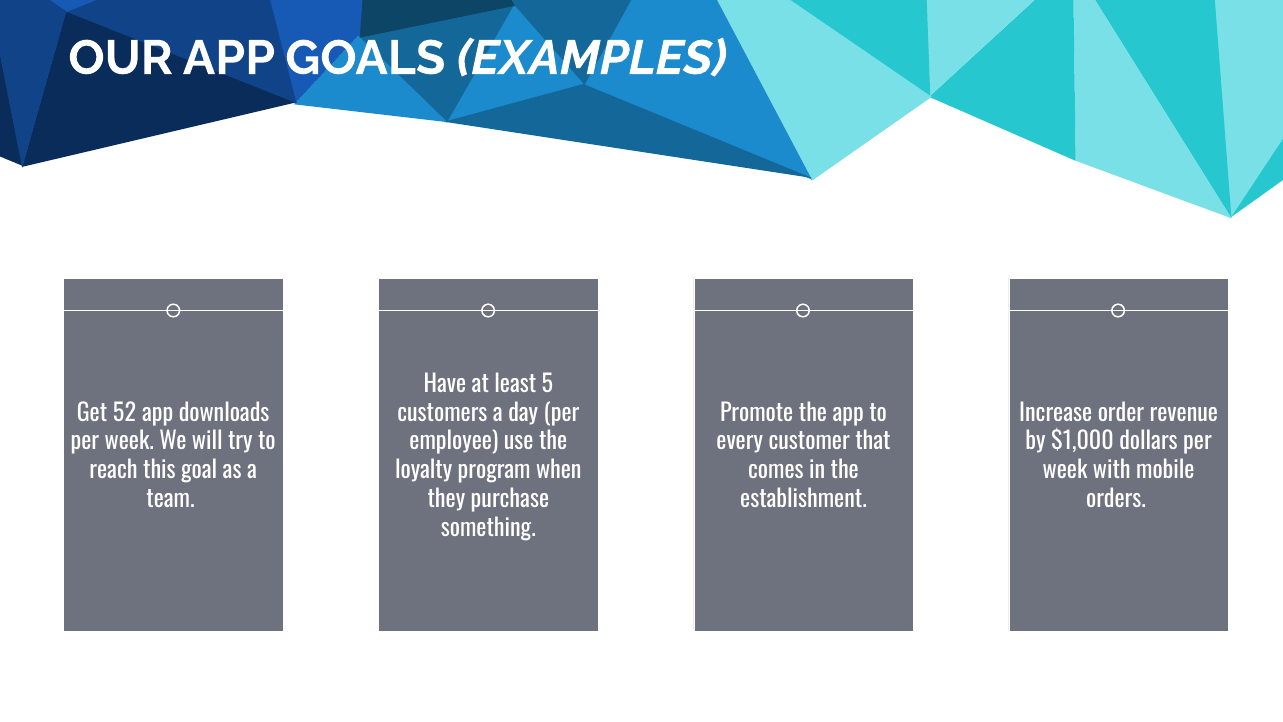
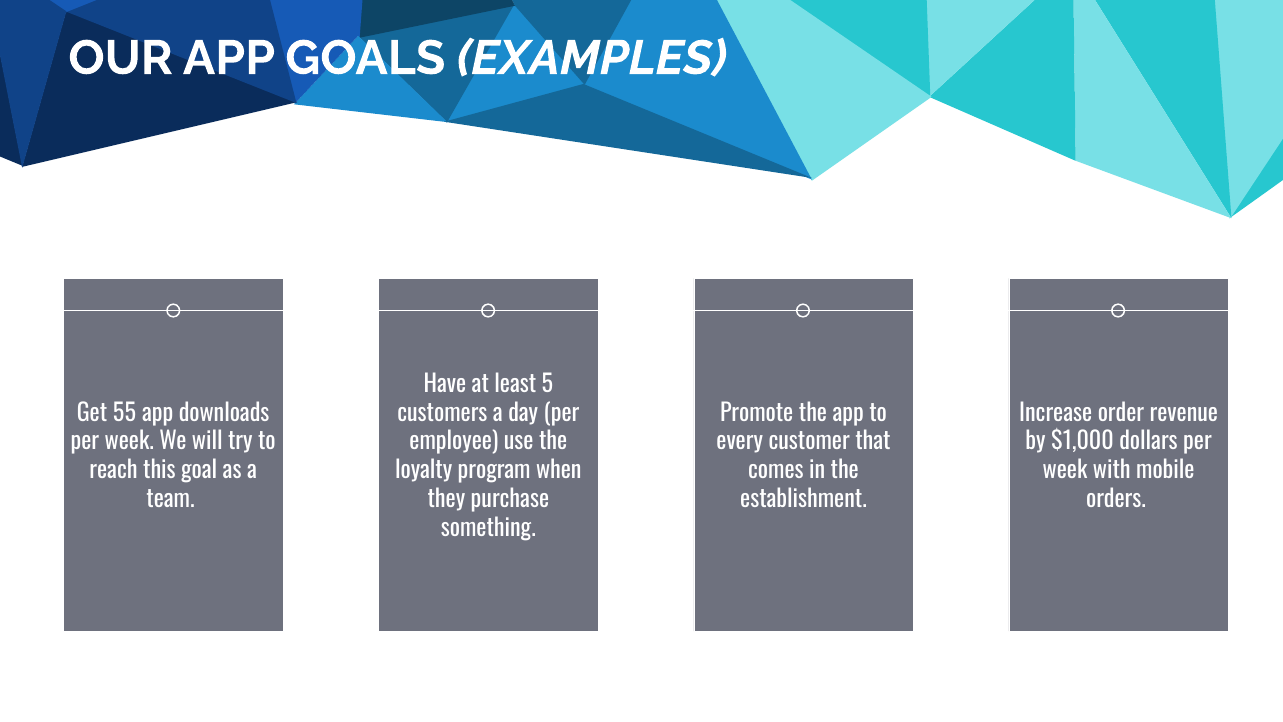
52: 52 -> 55
